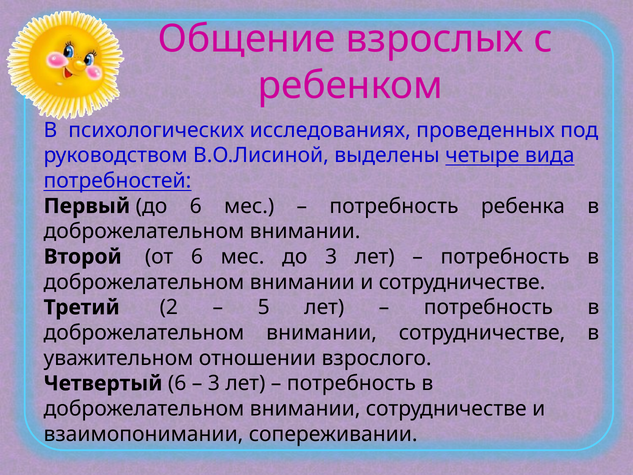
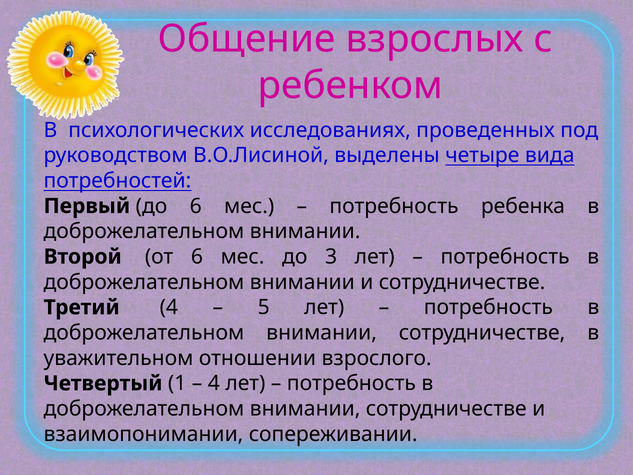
Третий 2: 2 -> 4
Четвертый 6: 6 -> 1
3 at (214, 383): 3 -> 4
